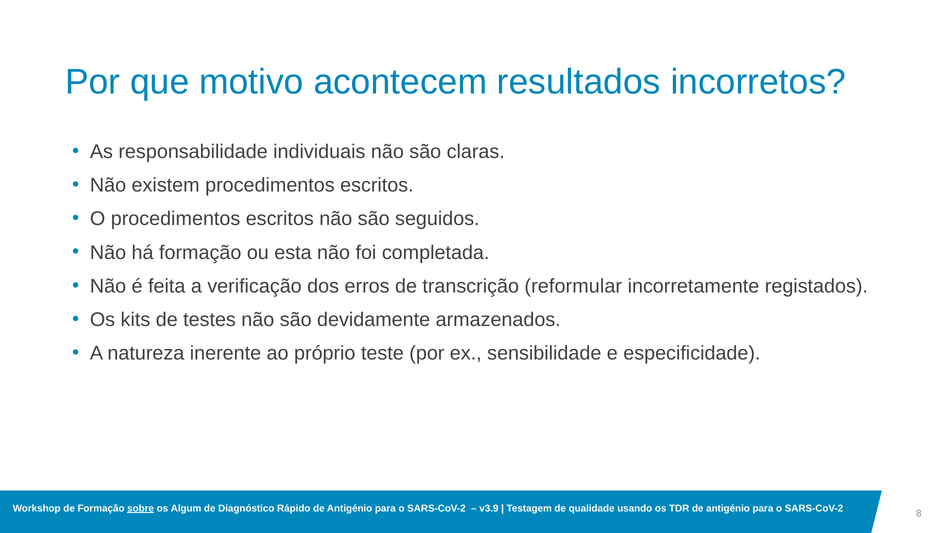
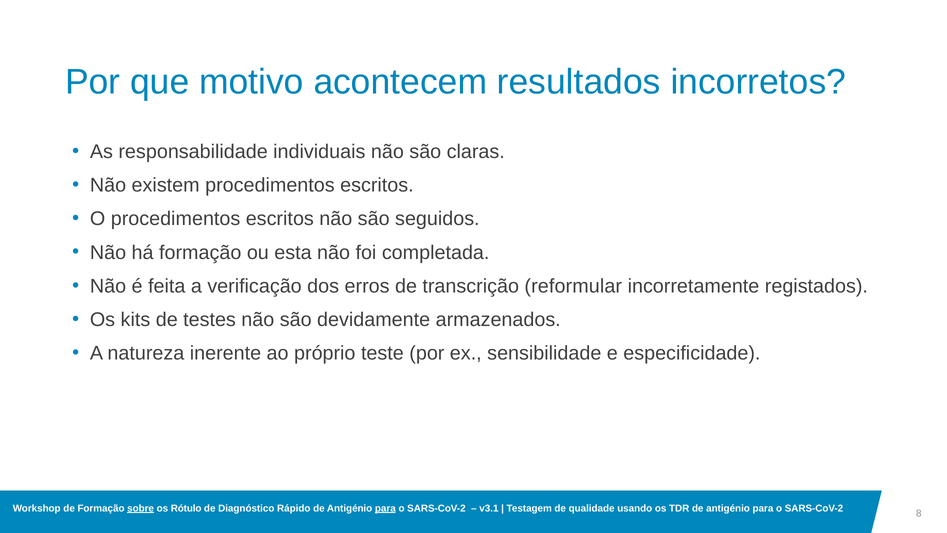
Algum: Algum -> Rótulo
para at (385, 508) underline: none -> present
v3.9: v3.9 -> v3.1
